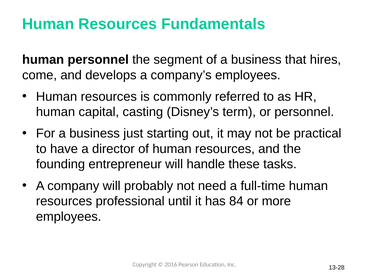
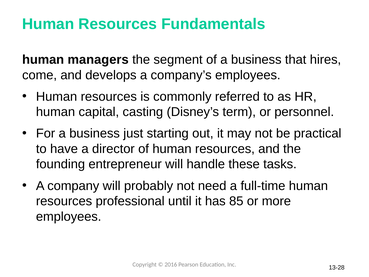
human personnel: personnel -> managers
84: 84 -> 85
